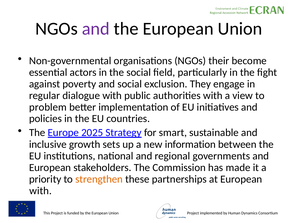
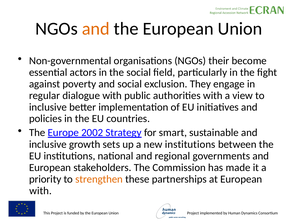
and at (96, 29) colour: purple -> orange
problem at (48, 107): problem -> inclusive
2025: 2025 -> 2002
new information: information -> institutions
